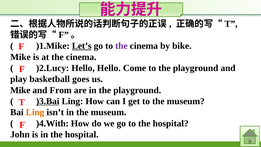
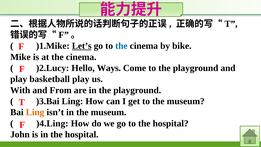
the at (121, 46) colour: purple -> blue
Hello Hello: Hello -> Ways
basketball goes: goes -> play
Mike at (20, 90): Mike -> With
)3.Bai underline: present -> none
)4.With: )4.With -> )4.Ling
